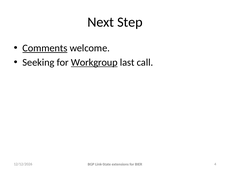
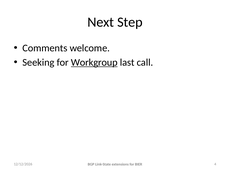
Comments underline: present -> none
